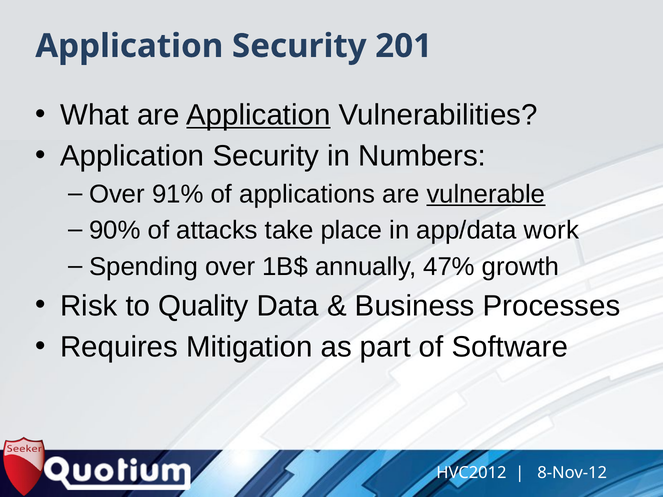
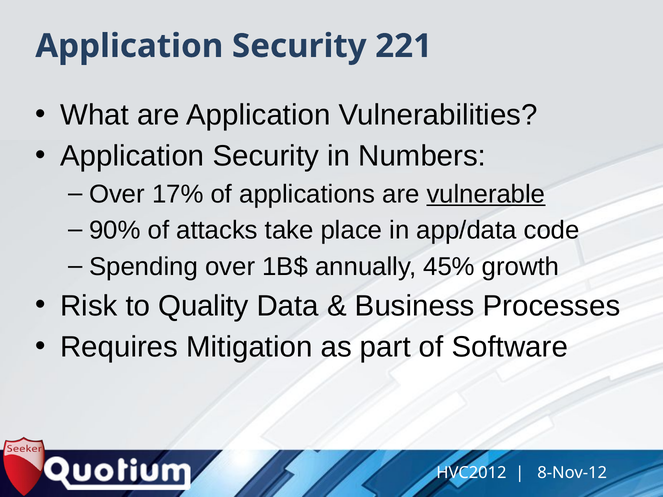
201: 201 -> 221
Application at (258, 115) underline: present -> none
91%: 91% -> 17%
work: work -> code
47%: 47% -> 45%
